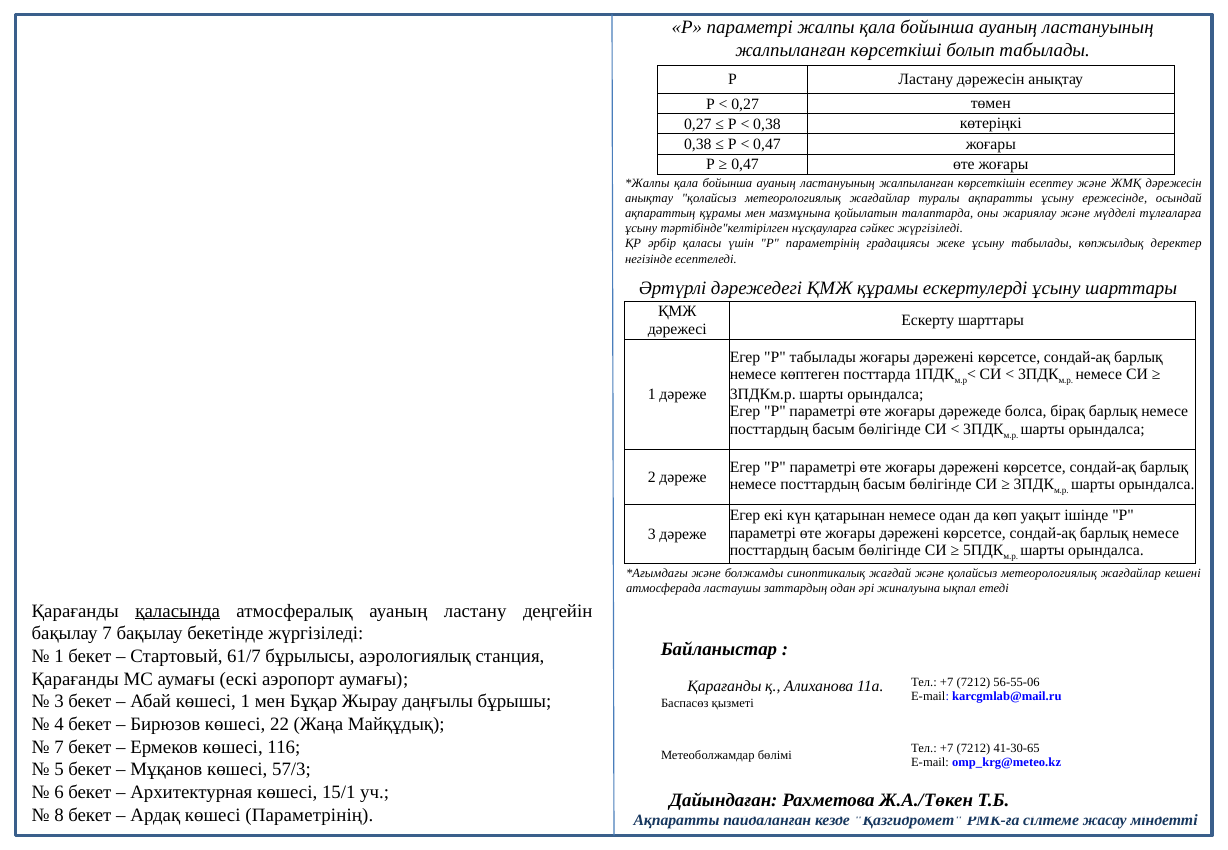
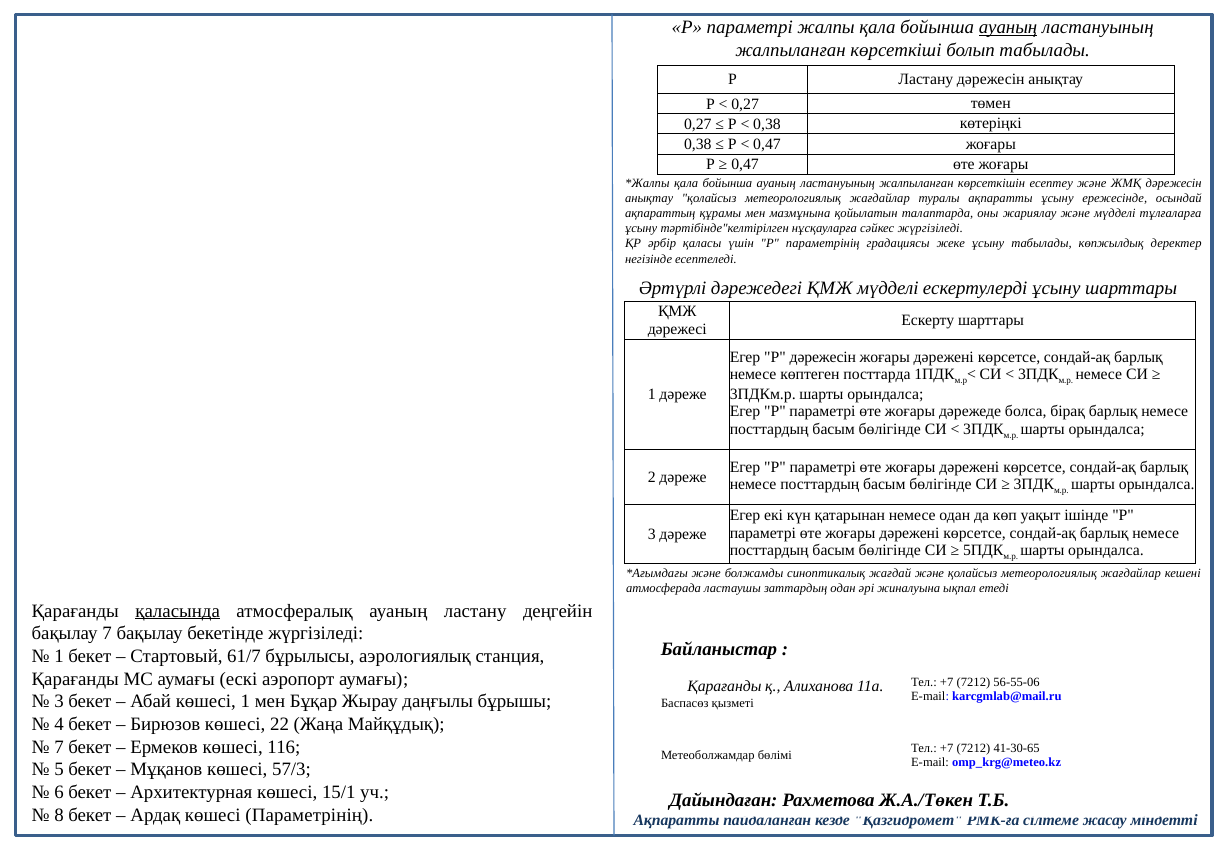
ауаның at (1008, 28) underline: none -> present
ҚМЖ құрамы: құрамы -> мүдделі
Р табылады: табылады -> дәрежесін
